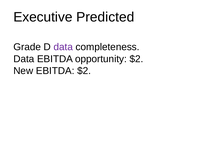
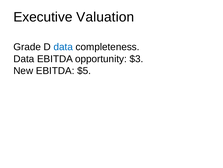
Predicted: Predicted -> Valuation
data at (63, 47) colour: purple -> blue
opportunity $2: $2 -> $3
EBITDA $2: $2 -> $5
